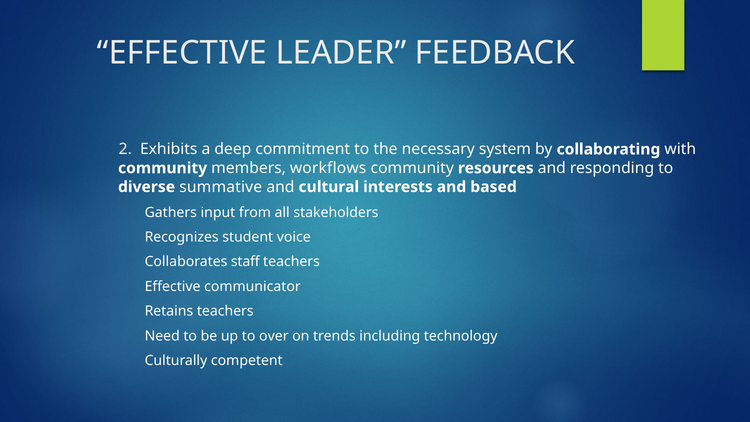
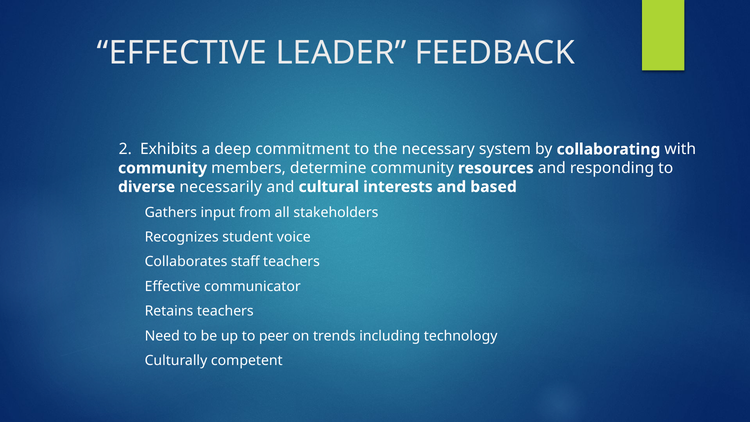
workflows: workflows -> determine
summative: summative -> necessarily
over: over -> peer
